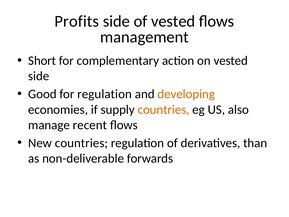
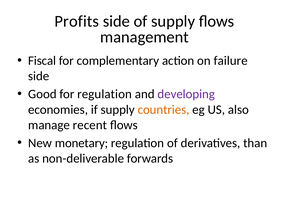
of vested: vested -> supply
Short: Short -> Fiscal
on vested: vested -> failure
developing colour: orange -> purple
New countries: countries -> monetary
